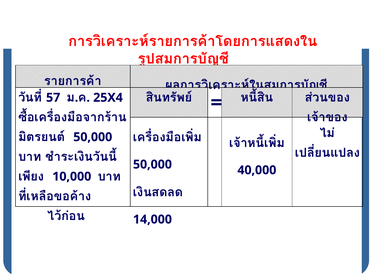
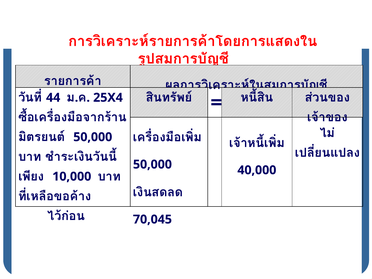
57: 57 -> 44
14,000: 14,000 -> 70,045
